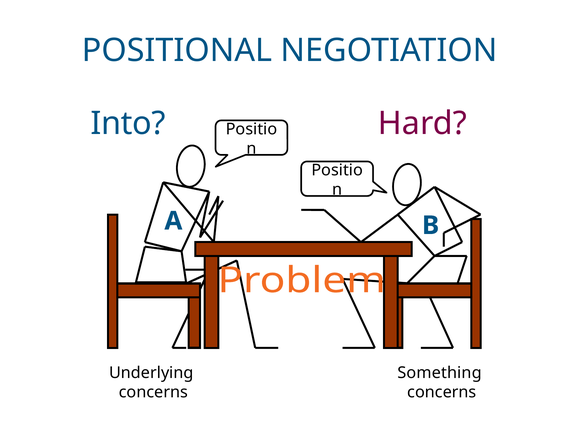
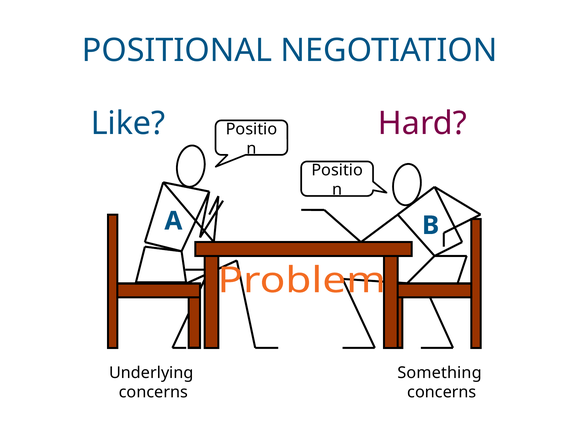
Into: Into -> Like
